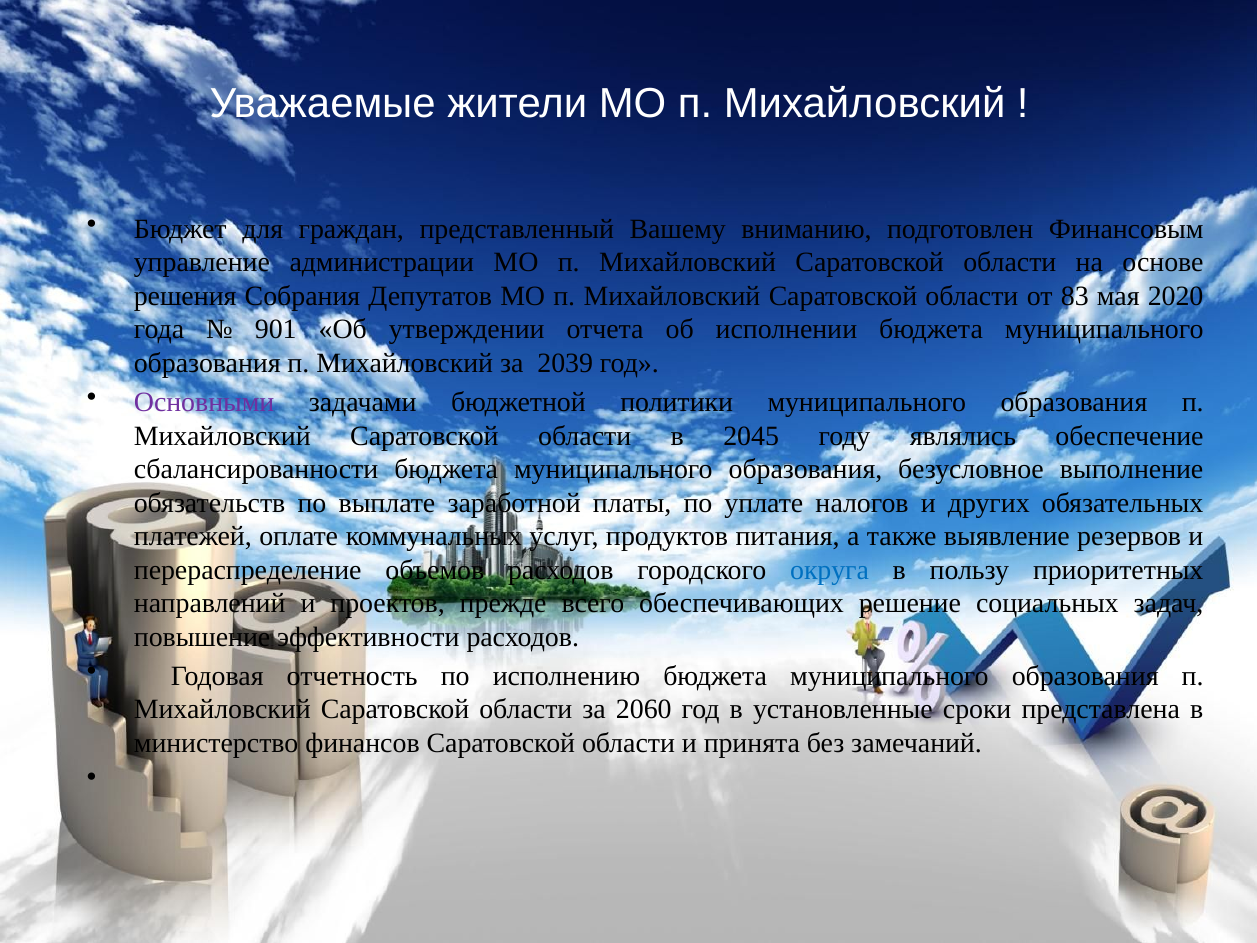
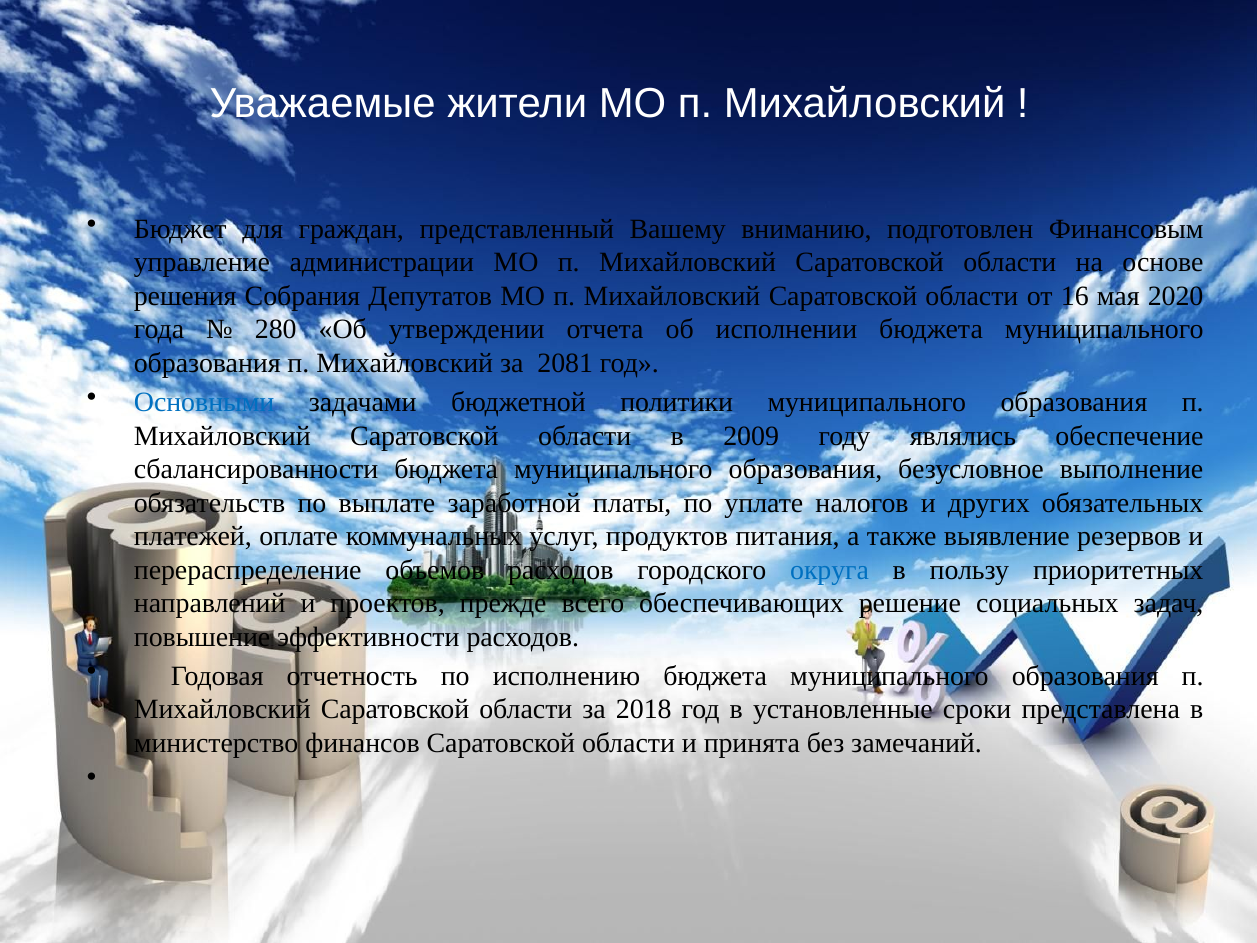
83: 83 -> 16
901: 901 -> 280
2039: 2039 -> 2081
Основными colour: purple -> blue
2045: 2045 -> 2009
2060: 2060 -> 2018
